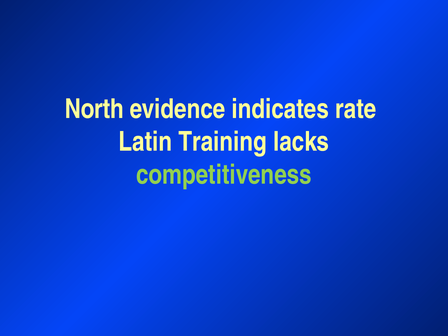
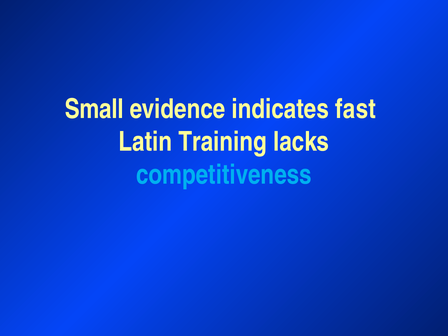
North: North -> Small
rate: rate -> fast
competitiveness colour: light green -> light blue
